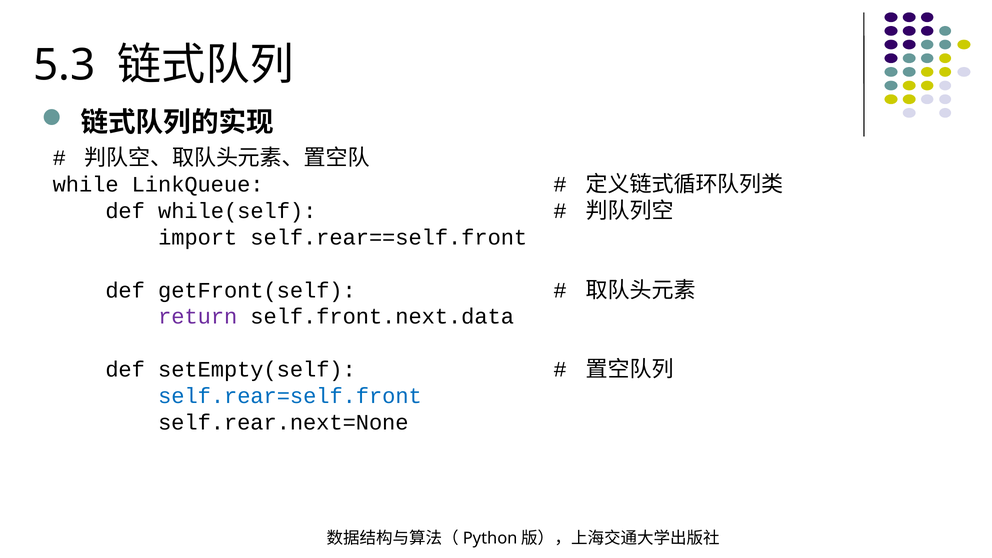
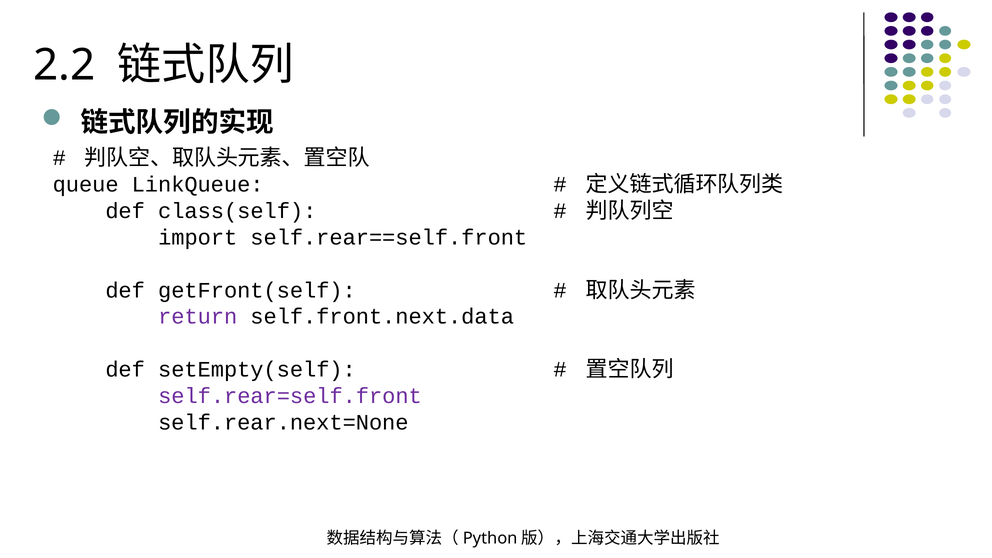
5.3: 5.3 -> 2.2
while: while -> queue
while(self: while(self -> class(self
self.rear=self.front colour: blue -> purple
